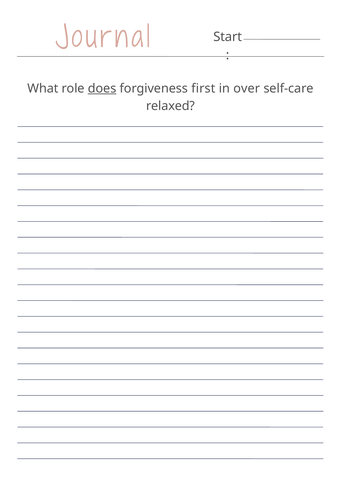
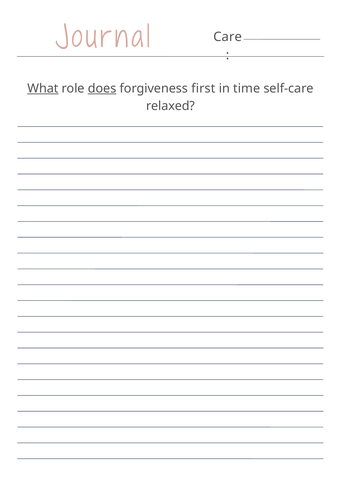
Start: Start -> Care
What underline: none -> present
over: over -> time
